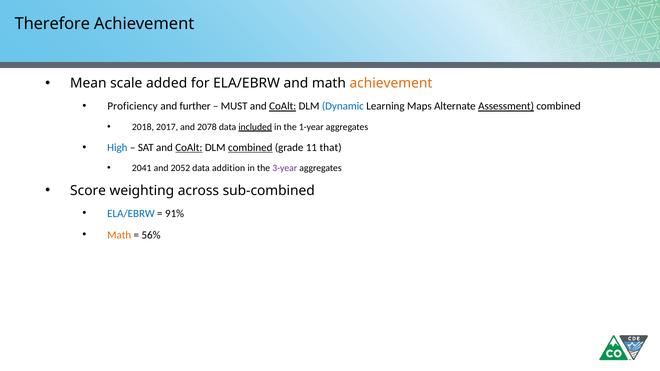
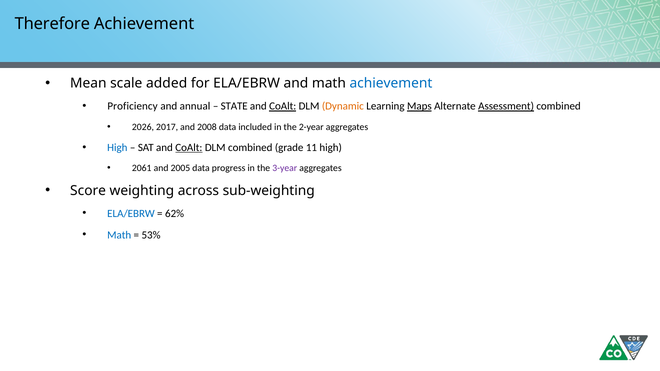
achievement at (391, 84) colour: orange -> blue
further: further -> annual
MUST: MUST -> STATE
Dynamic colour: blue -> orange
Maps underline: none -> present
2018: 2018 -> 2026
2078: 2078 -> 2008
included underline: present -> none
1-year: 1-year -> 2-year
combined at (250, 148) underline: present -> none
11 that: that -> high
2041: 2041 -> 2061
2052: 2052 -> 2005
addition: addition -> progress
sub-combined: sub-combined -> sub-weighting
91%: 91% -> 62%
Math at (119, 235) colour: orange -> blue
56%: 56% -> 53%
